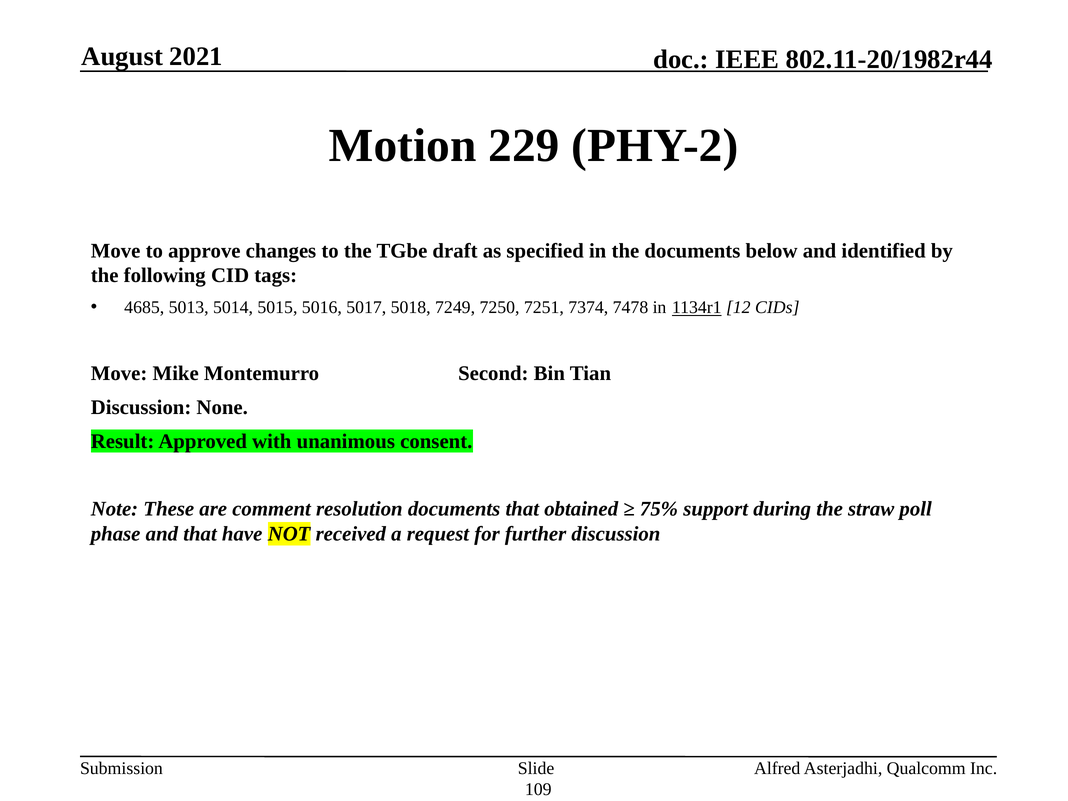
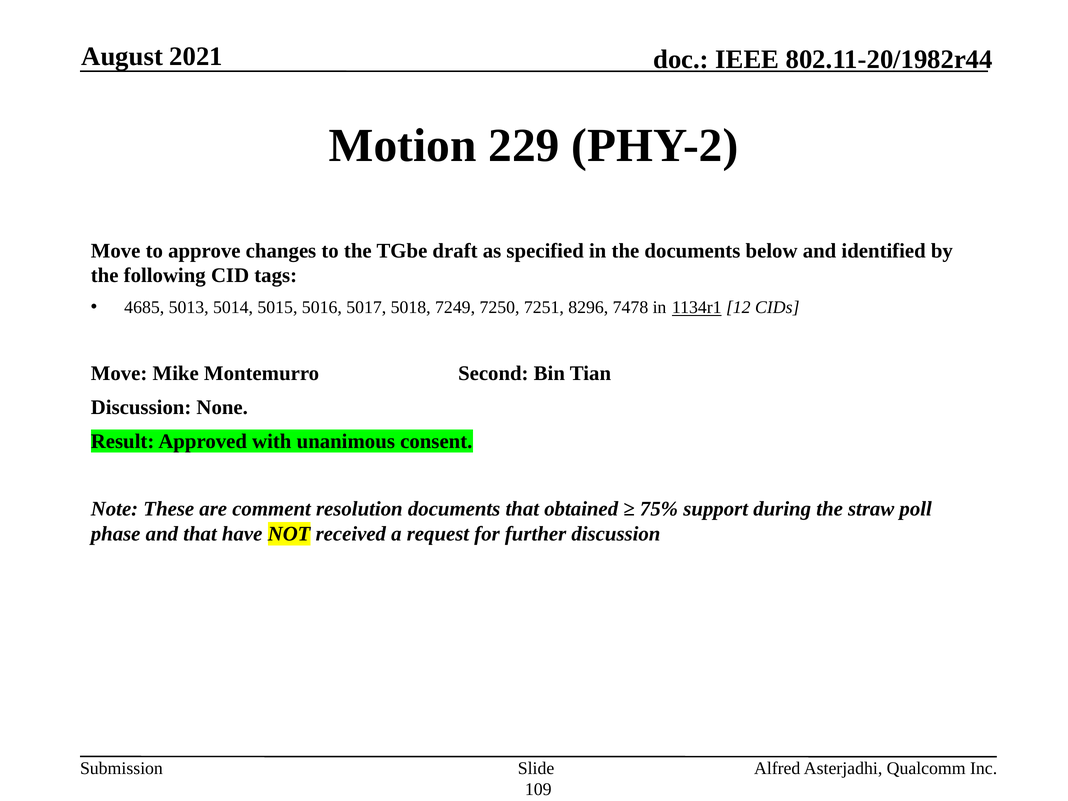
7374: 7374 -> 8296
